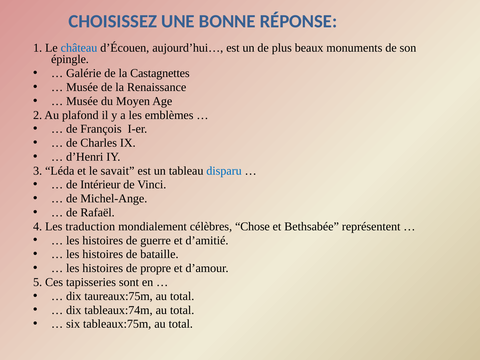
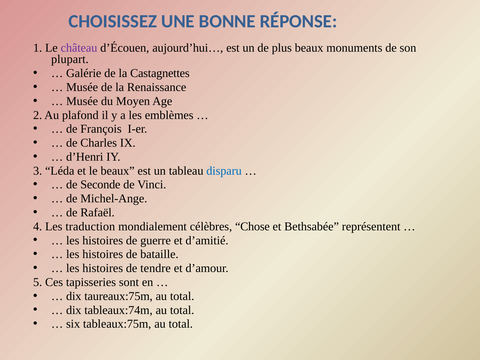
château colour: blue -> purple
épingle: épingle -> plupart
le savait: savait -> beaux
Intérieur: Intérieur -> Seconde
propre: propre -> tendre
